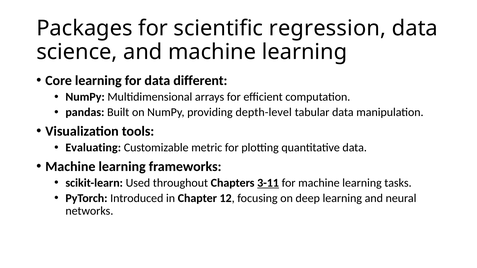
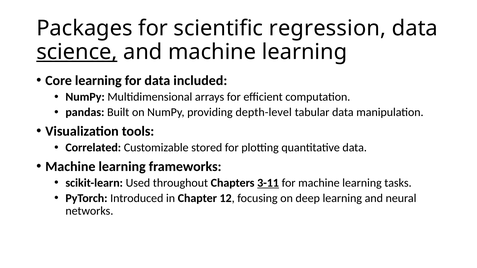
science underline: none -> present
different: different -> included
Evaluating: Evaluating -> Correlated
metric: metric -> stored
